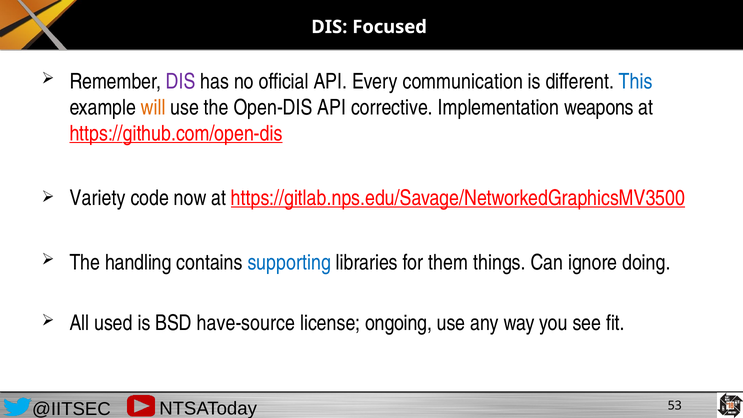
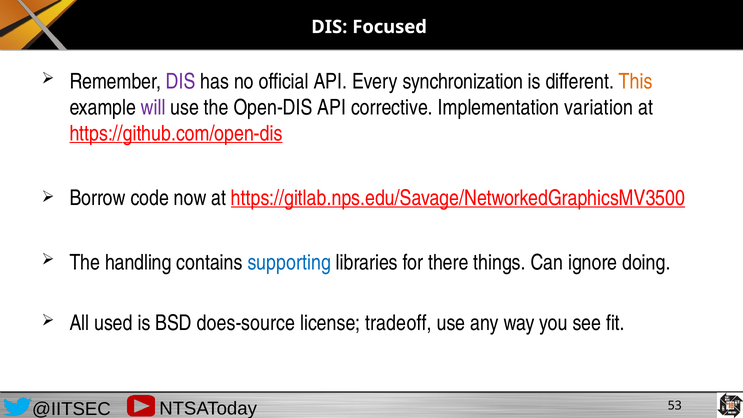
communication: communication -> synchronization
This colour: blue -> orange
will colour: orange -> purple
weapons: weapons -> variation
Variety: Variety -> Borrow
them: them -> there
have-source: have-source -> does-source
ongoing: ongoing -> tradeoff
